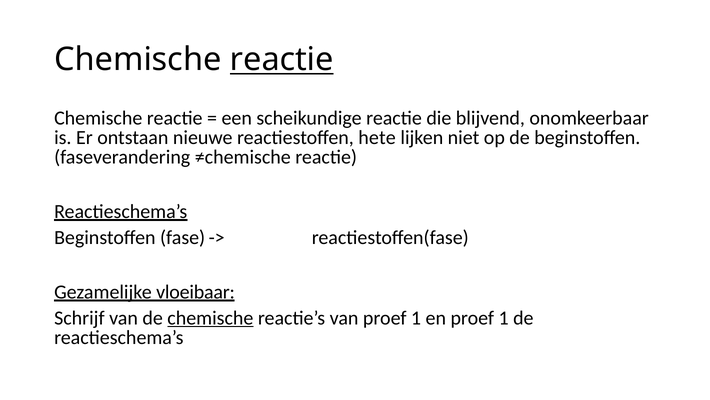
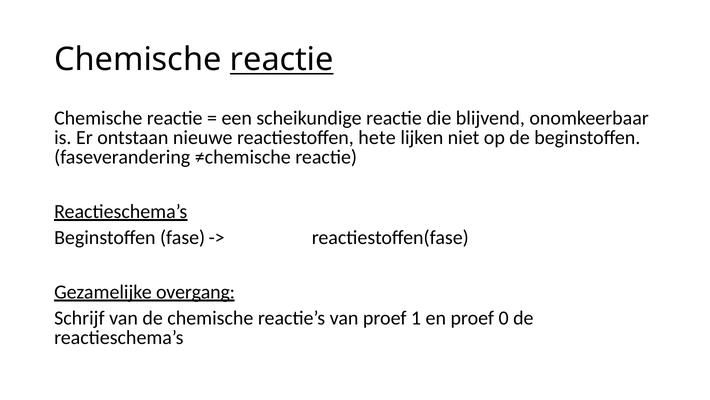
vloeibaar: vloeibaar -> overgang
chemische at (210, 318) underline: present -> none
en proef 1: 1 -> 0
